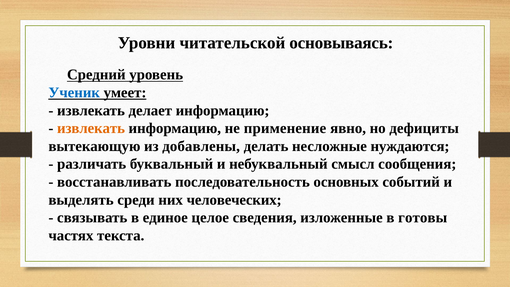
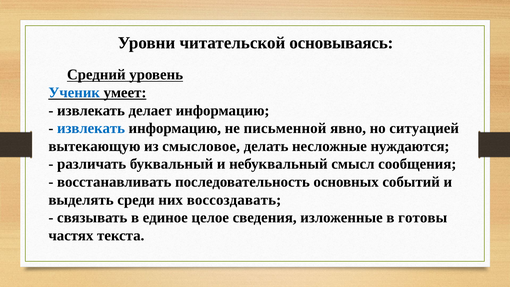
извлекать at (91, 128) colour: orange -> blue
применение: применение -> письменной
дефициты: дефициты -> ситуацией
добавлены: добавлены -> смысловое
человеческих: человеческих -> воссоздавать
